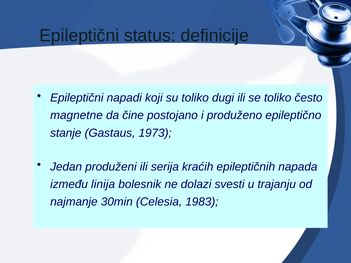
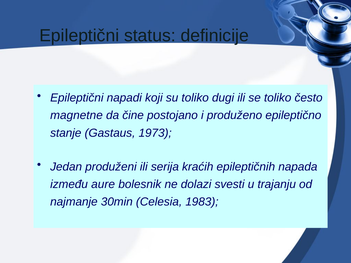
linija: linija -> aure
